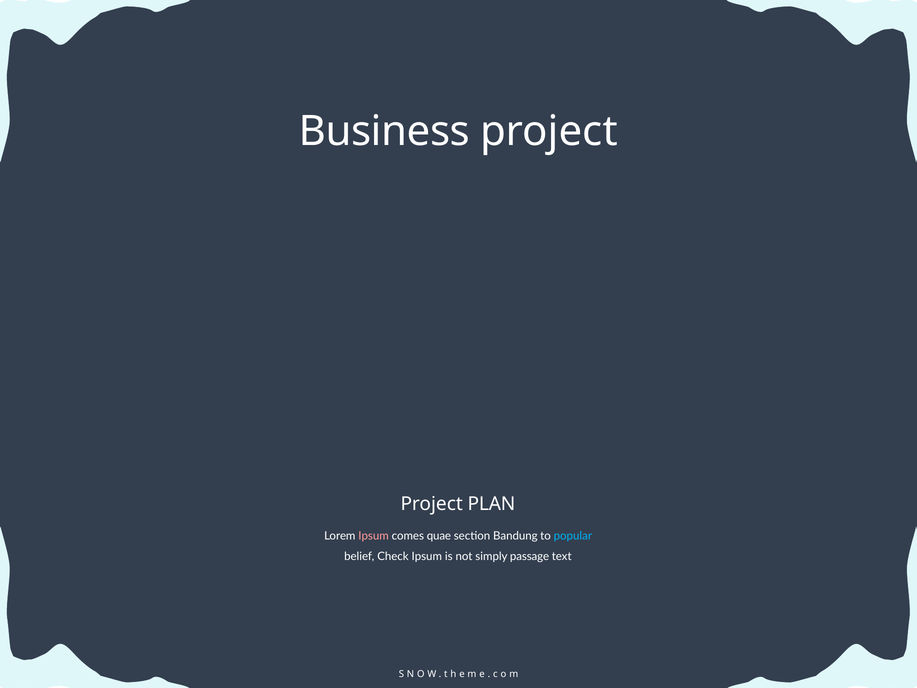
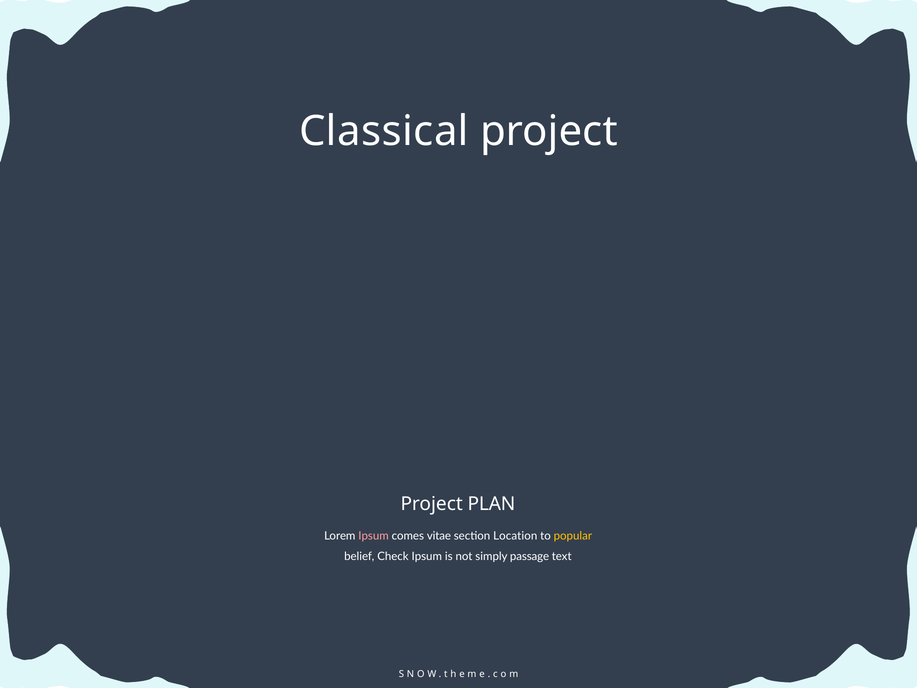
Business: Business -> Classical
quae: quae -> vitae
Bandung: Bandung -> Location
popular colour: light blue -> yellow
